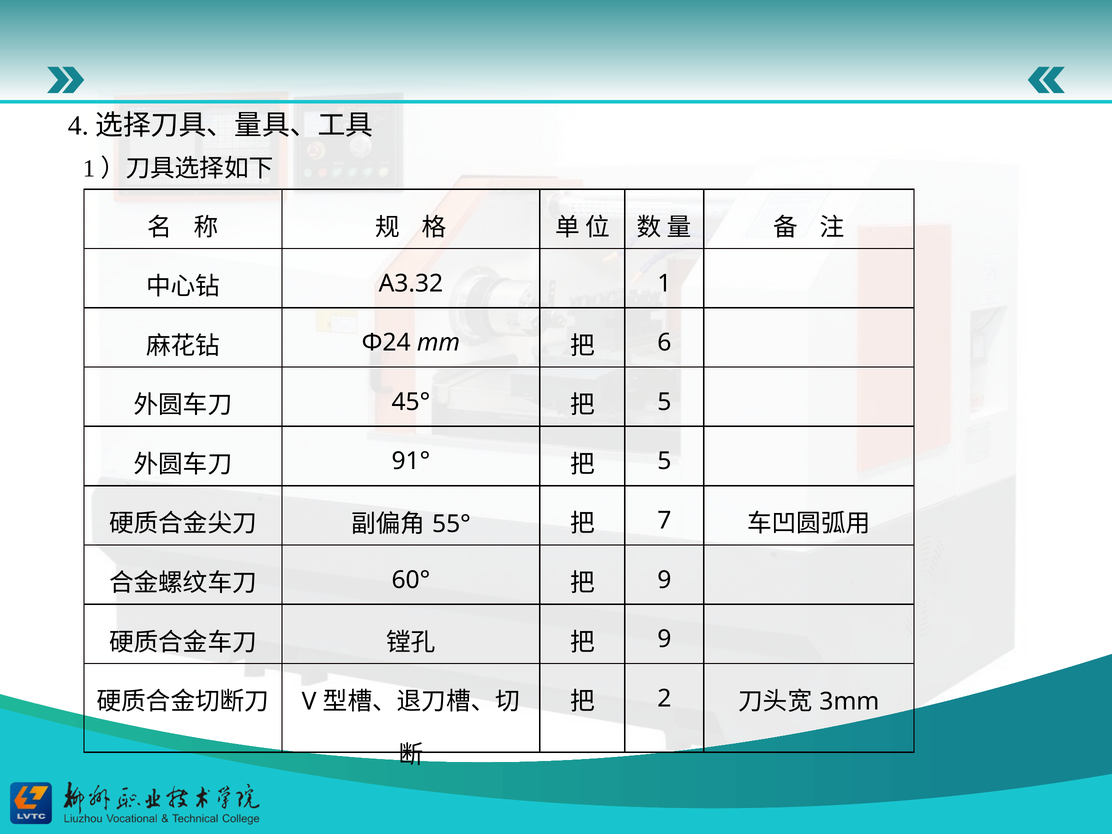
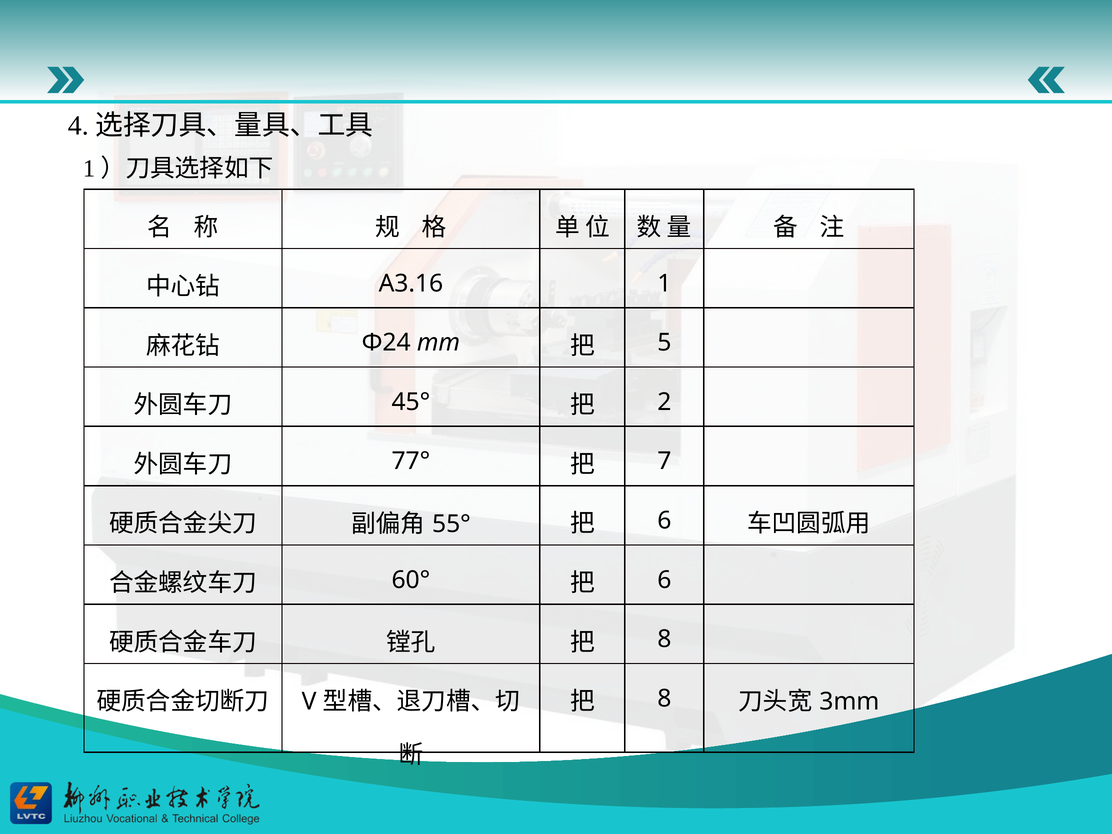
A3.32: A3.32 -> A3.16
6: 6 -> 5
5 at (664, 402): 5 -> 2
91°: 91° -> 77°
5 at (664, 461): 5 -> 7
7 at (664, 521): 7 -> 6
9 at (664, 580): 9 -> 6
9 at (664, 639): 9 -> 8
2 at (664, 698): 2 -> 8
